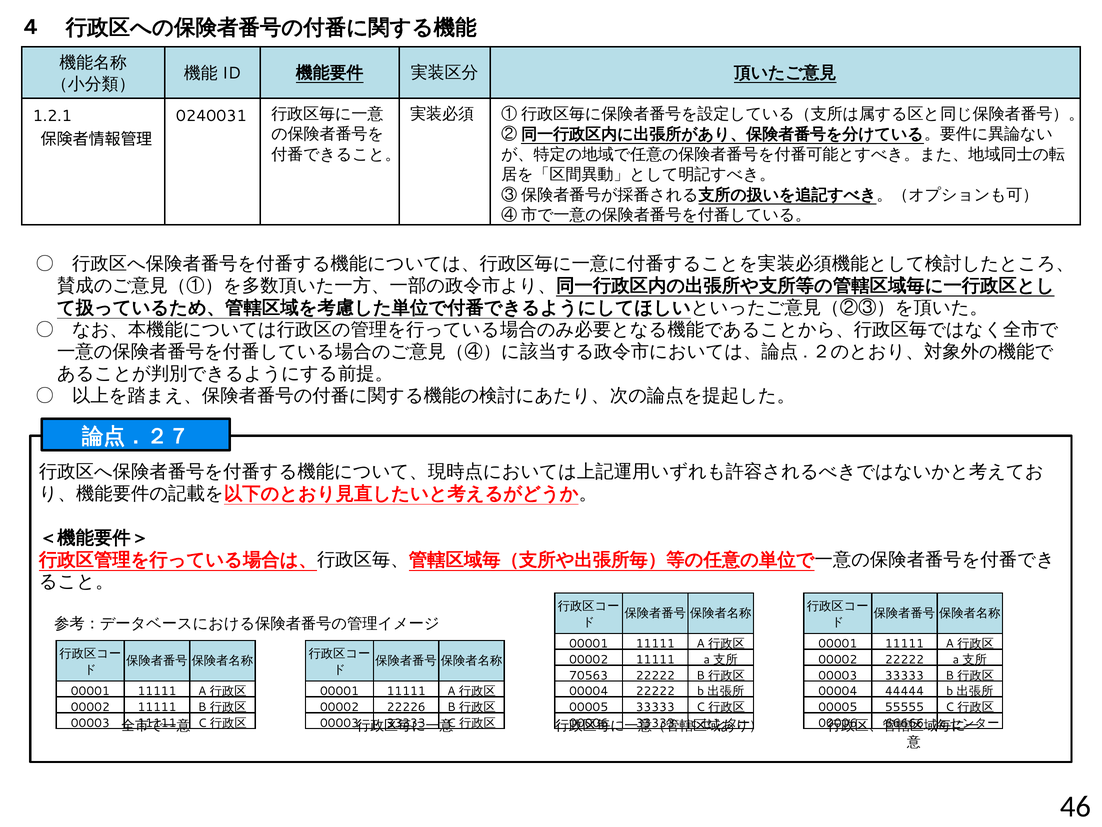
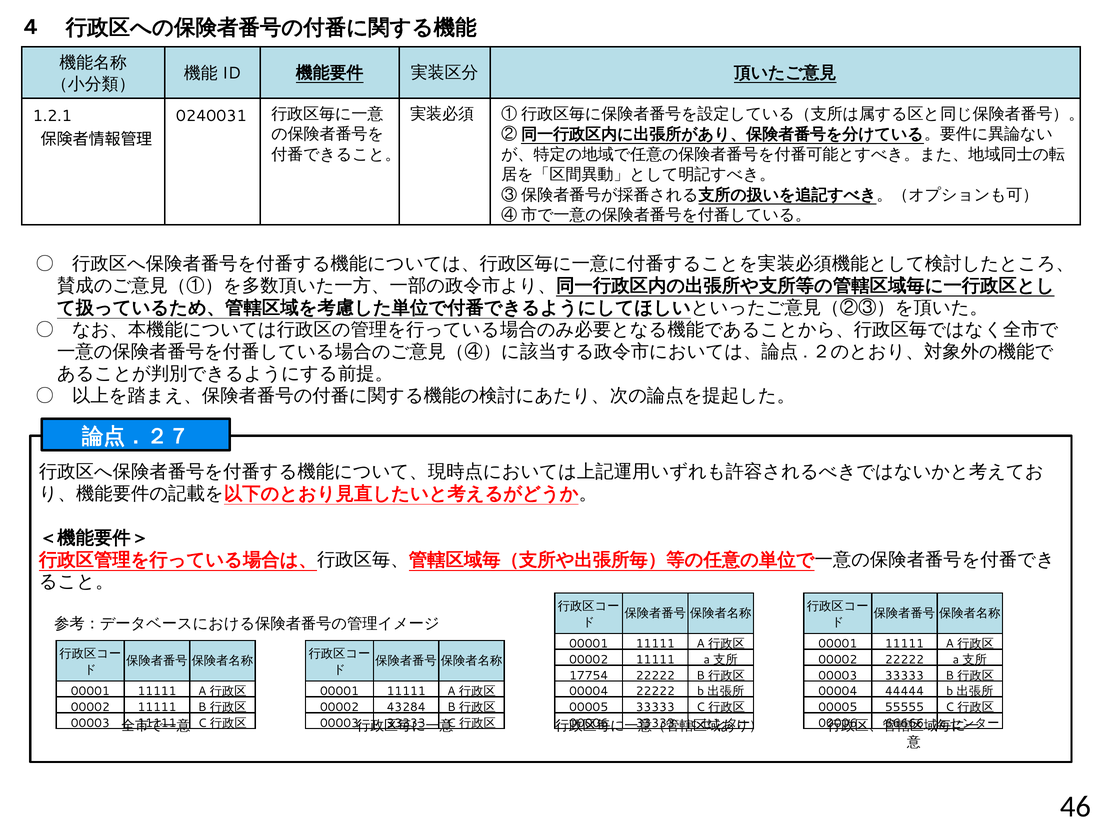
70563: 70563 -> 17754
22226: 22226 -> 43284
